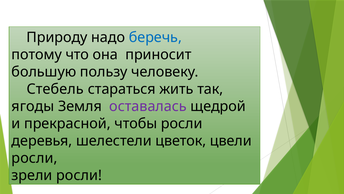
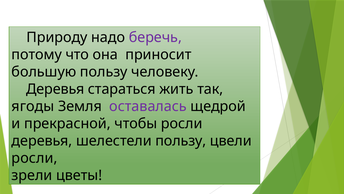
беречь colour: blue -> purple
Стебель at (55, 89): Стебель -> Деревья
шелестели цветок: цветок -> пользу
зрели росли: росли -> цветы
